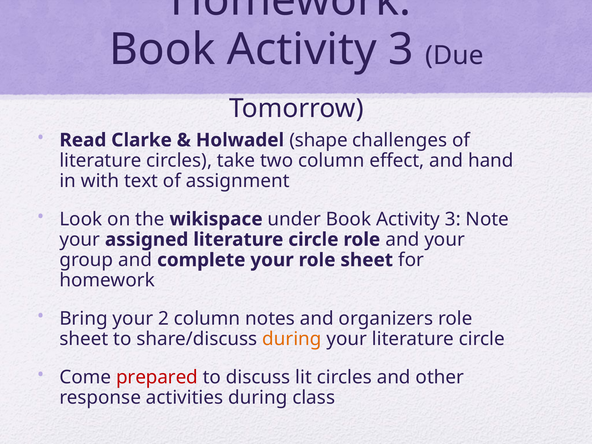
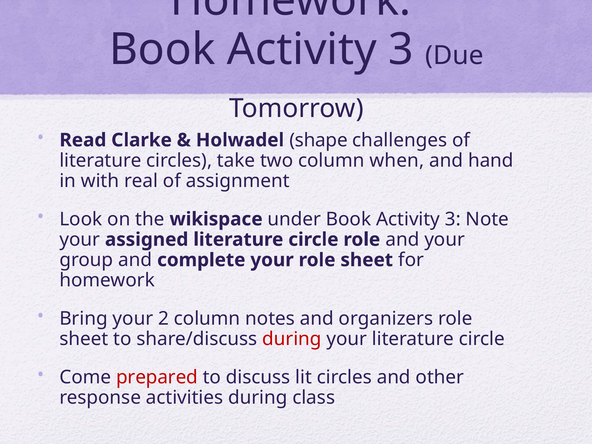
effect: effect -> when
text: text -> real
during at (292, 339) colour: orange -> red
